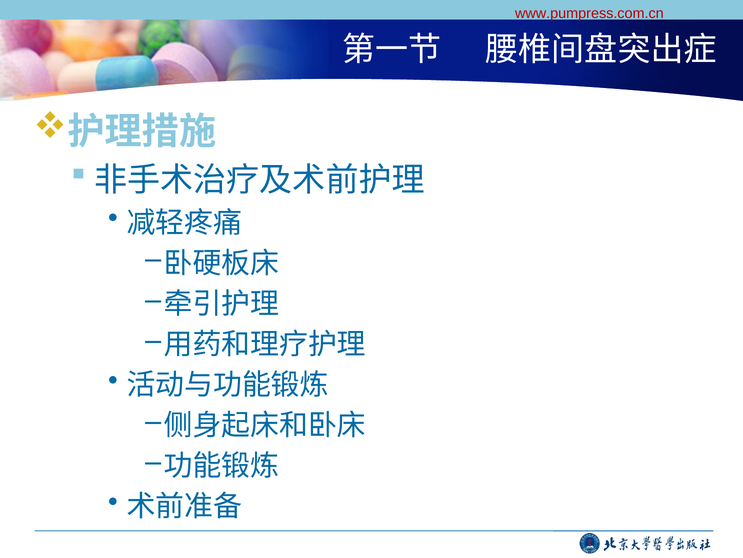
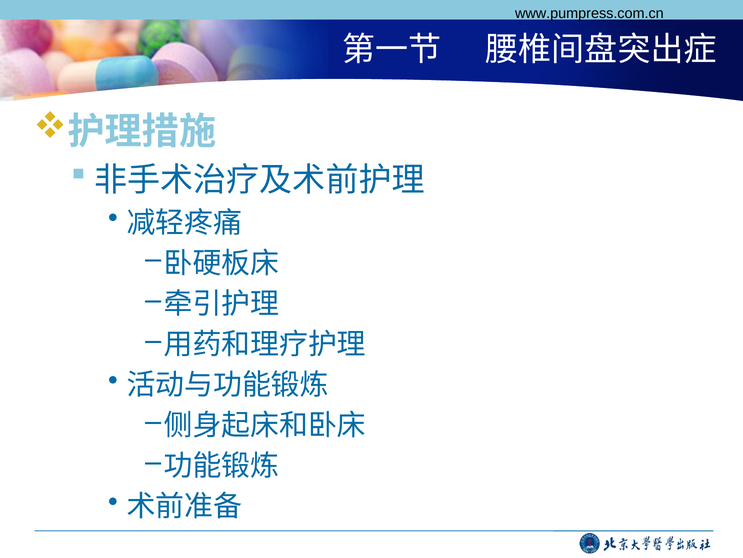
www.pumpress.com.cn colour: red -> black
